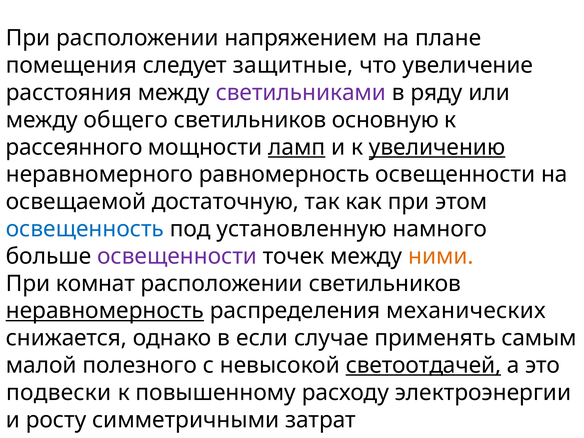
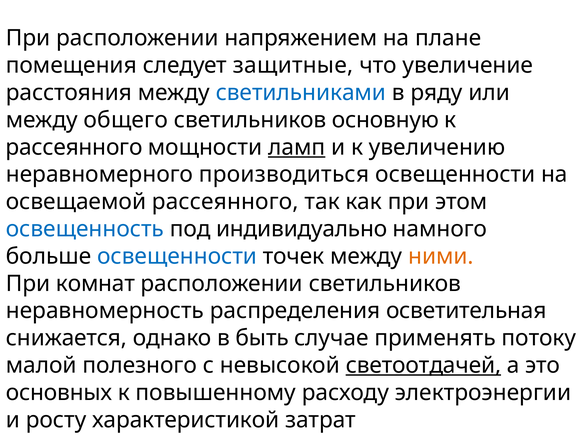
светильниками colour: purple -> blue
увеличению underline: present -> none
равномерность: равномерность -> производиться
освещаемой достаточную: достаточную -> рассеянного
установленную: установленную -> индивидуально
освещенности at (177, 256) colour: purple -> blue
неравномерность underline: present -> none
механических: механических -> осветительная
если: если -> быть
самым: самым -> потоку
подвески: подвески -> основных
симметричными: симметричными -> характеристикой
